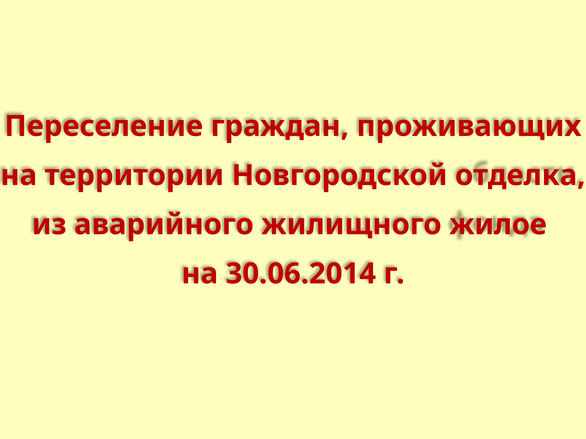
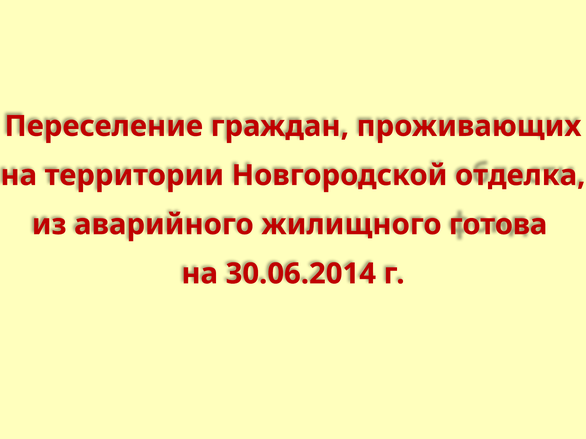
жилое: жилое -> готова
